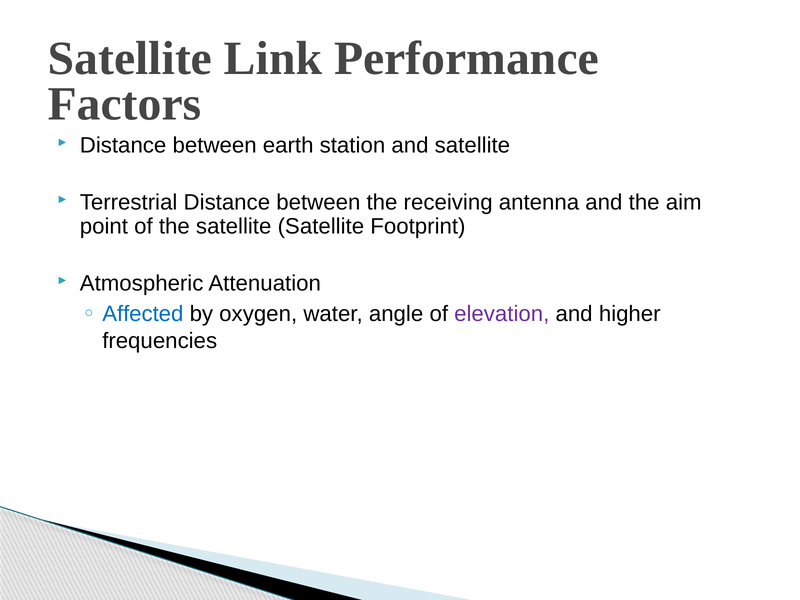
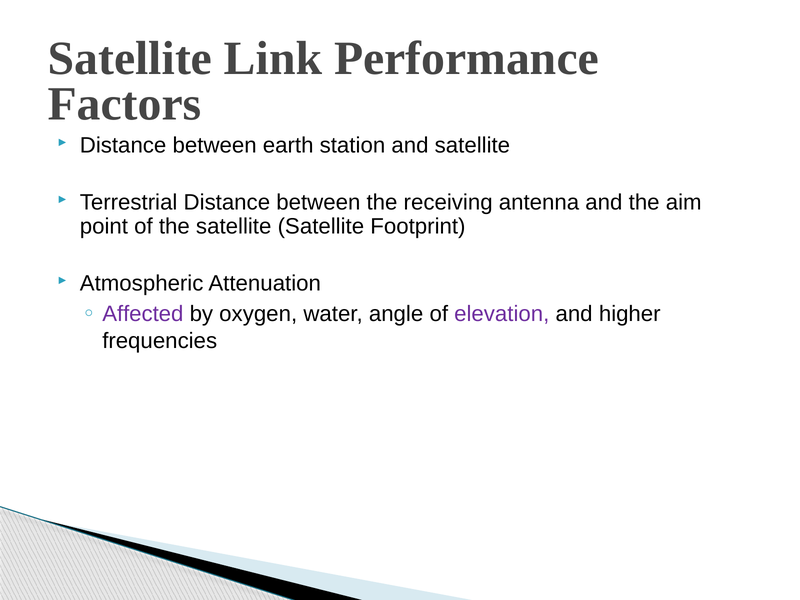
Affected colour: blue -> purple
